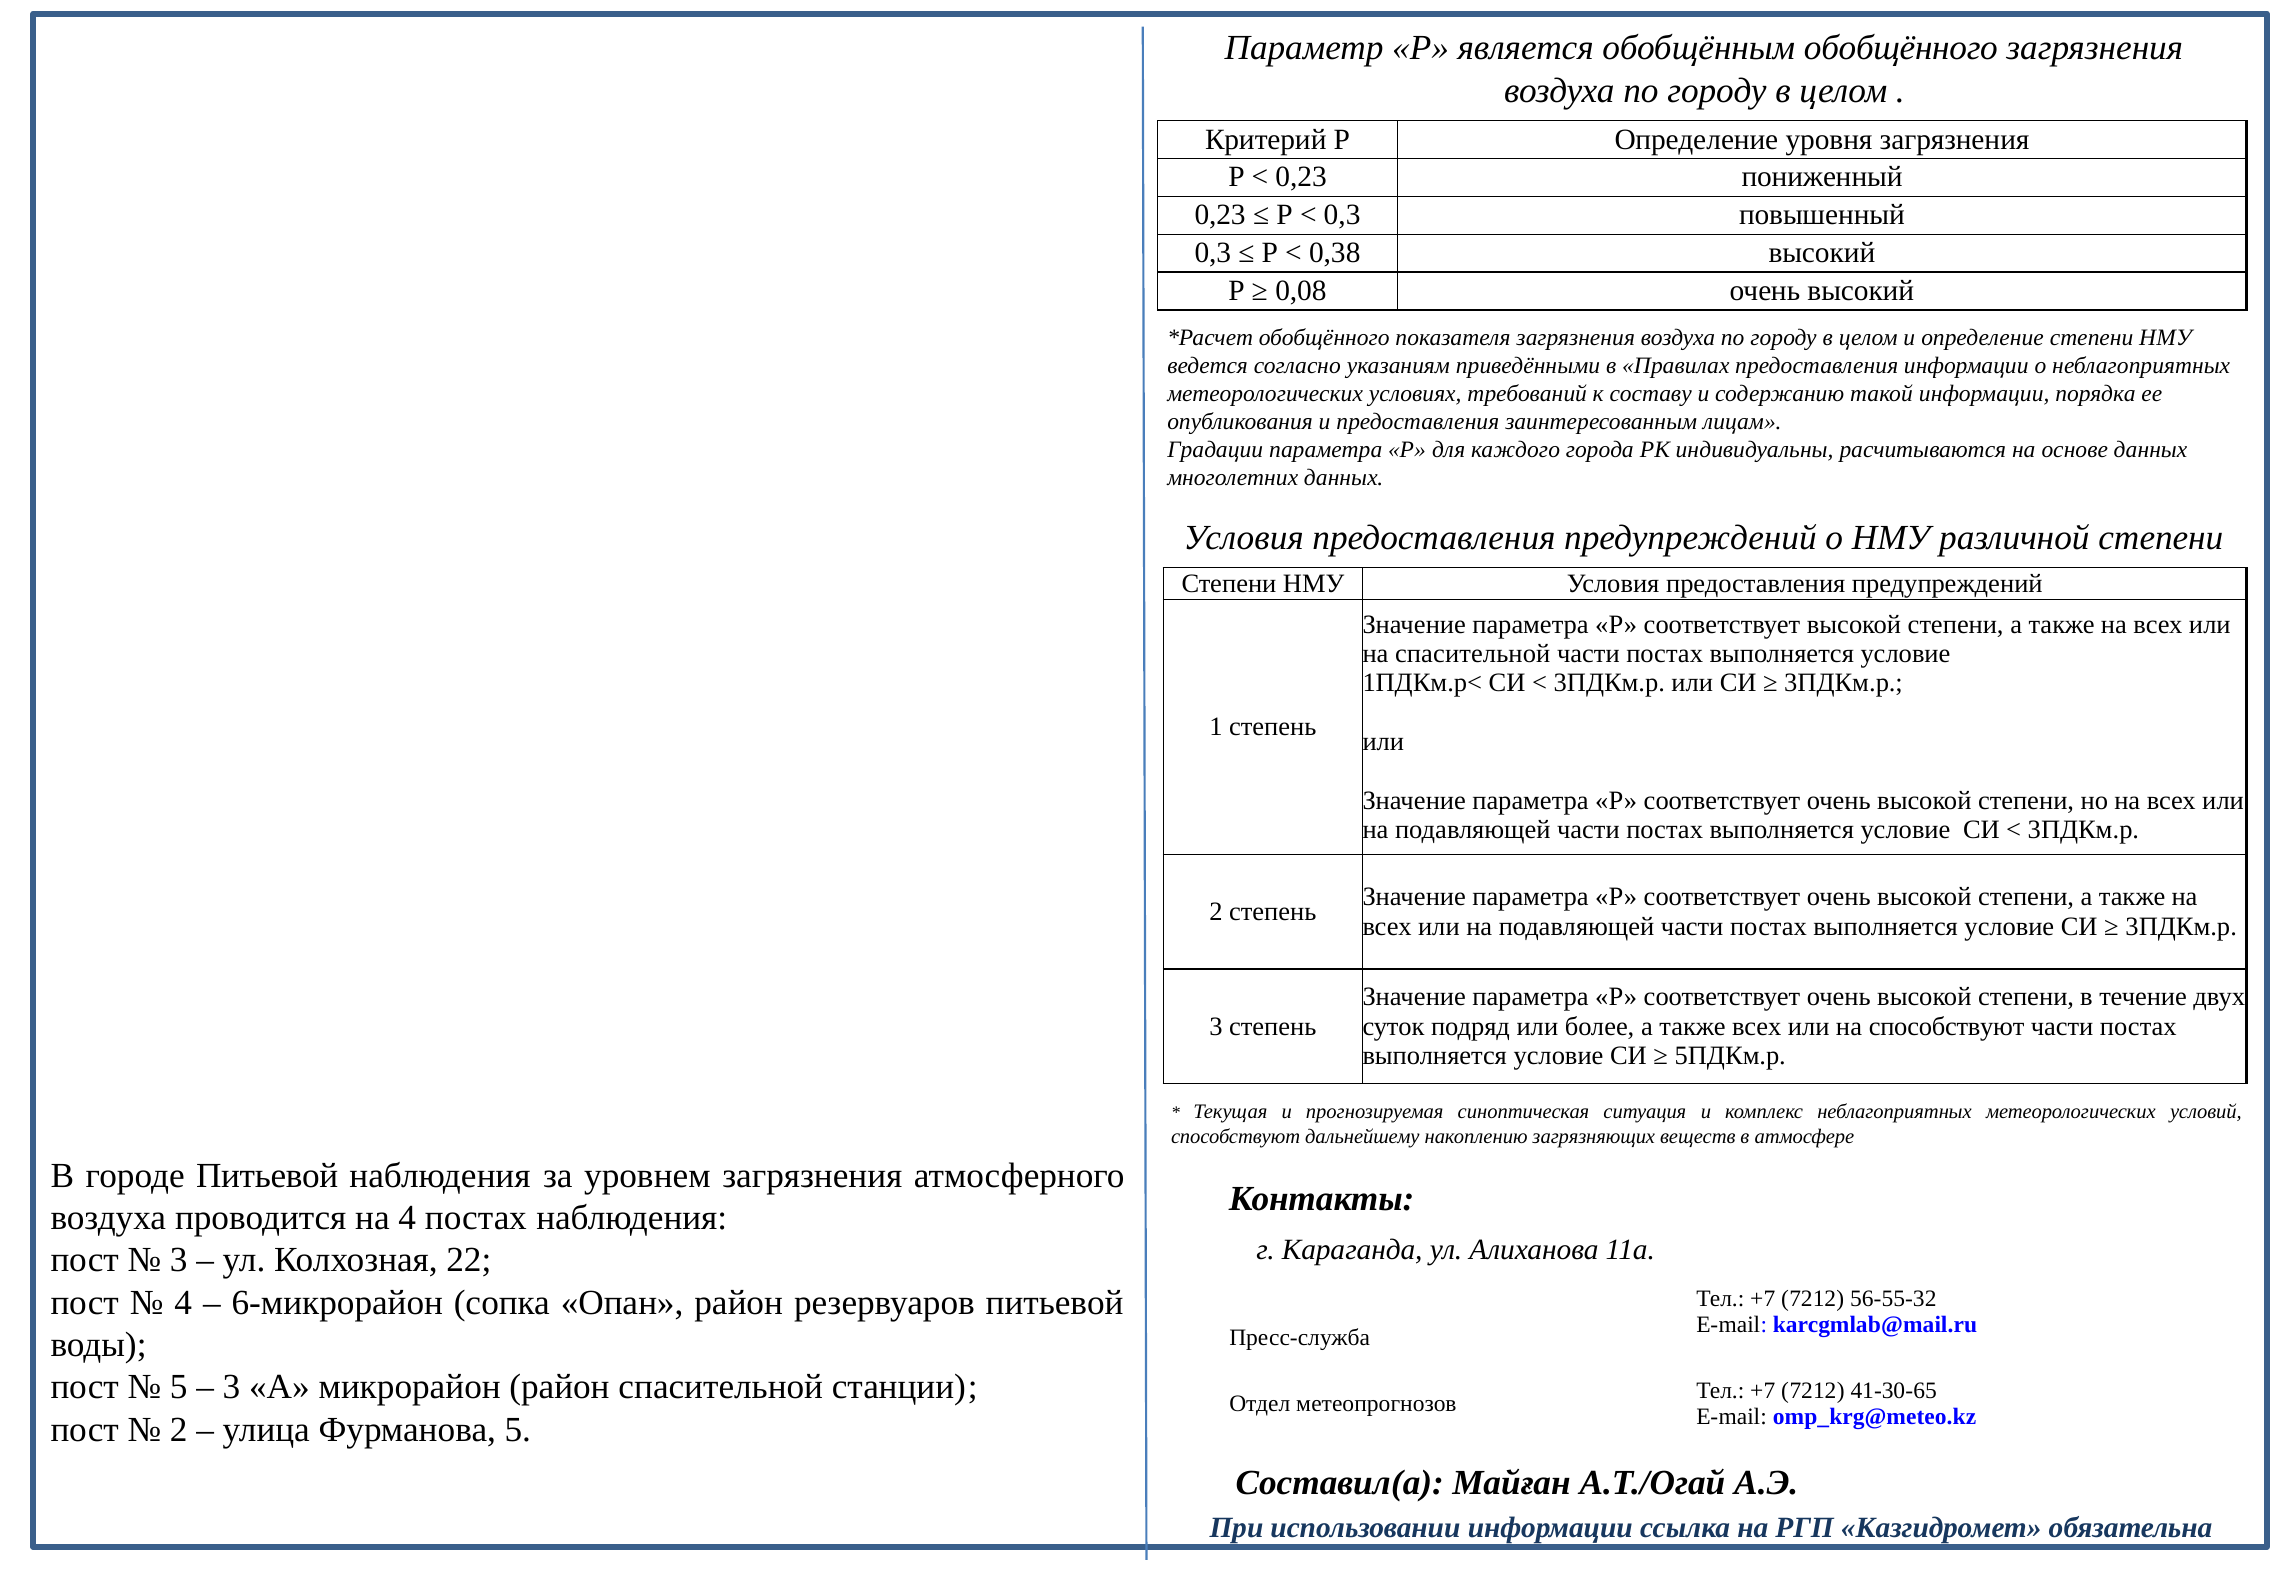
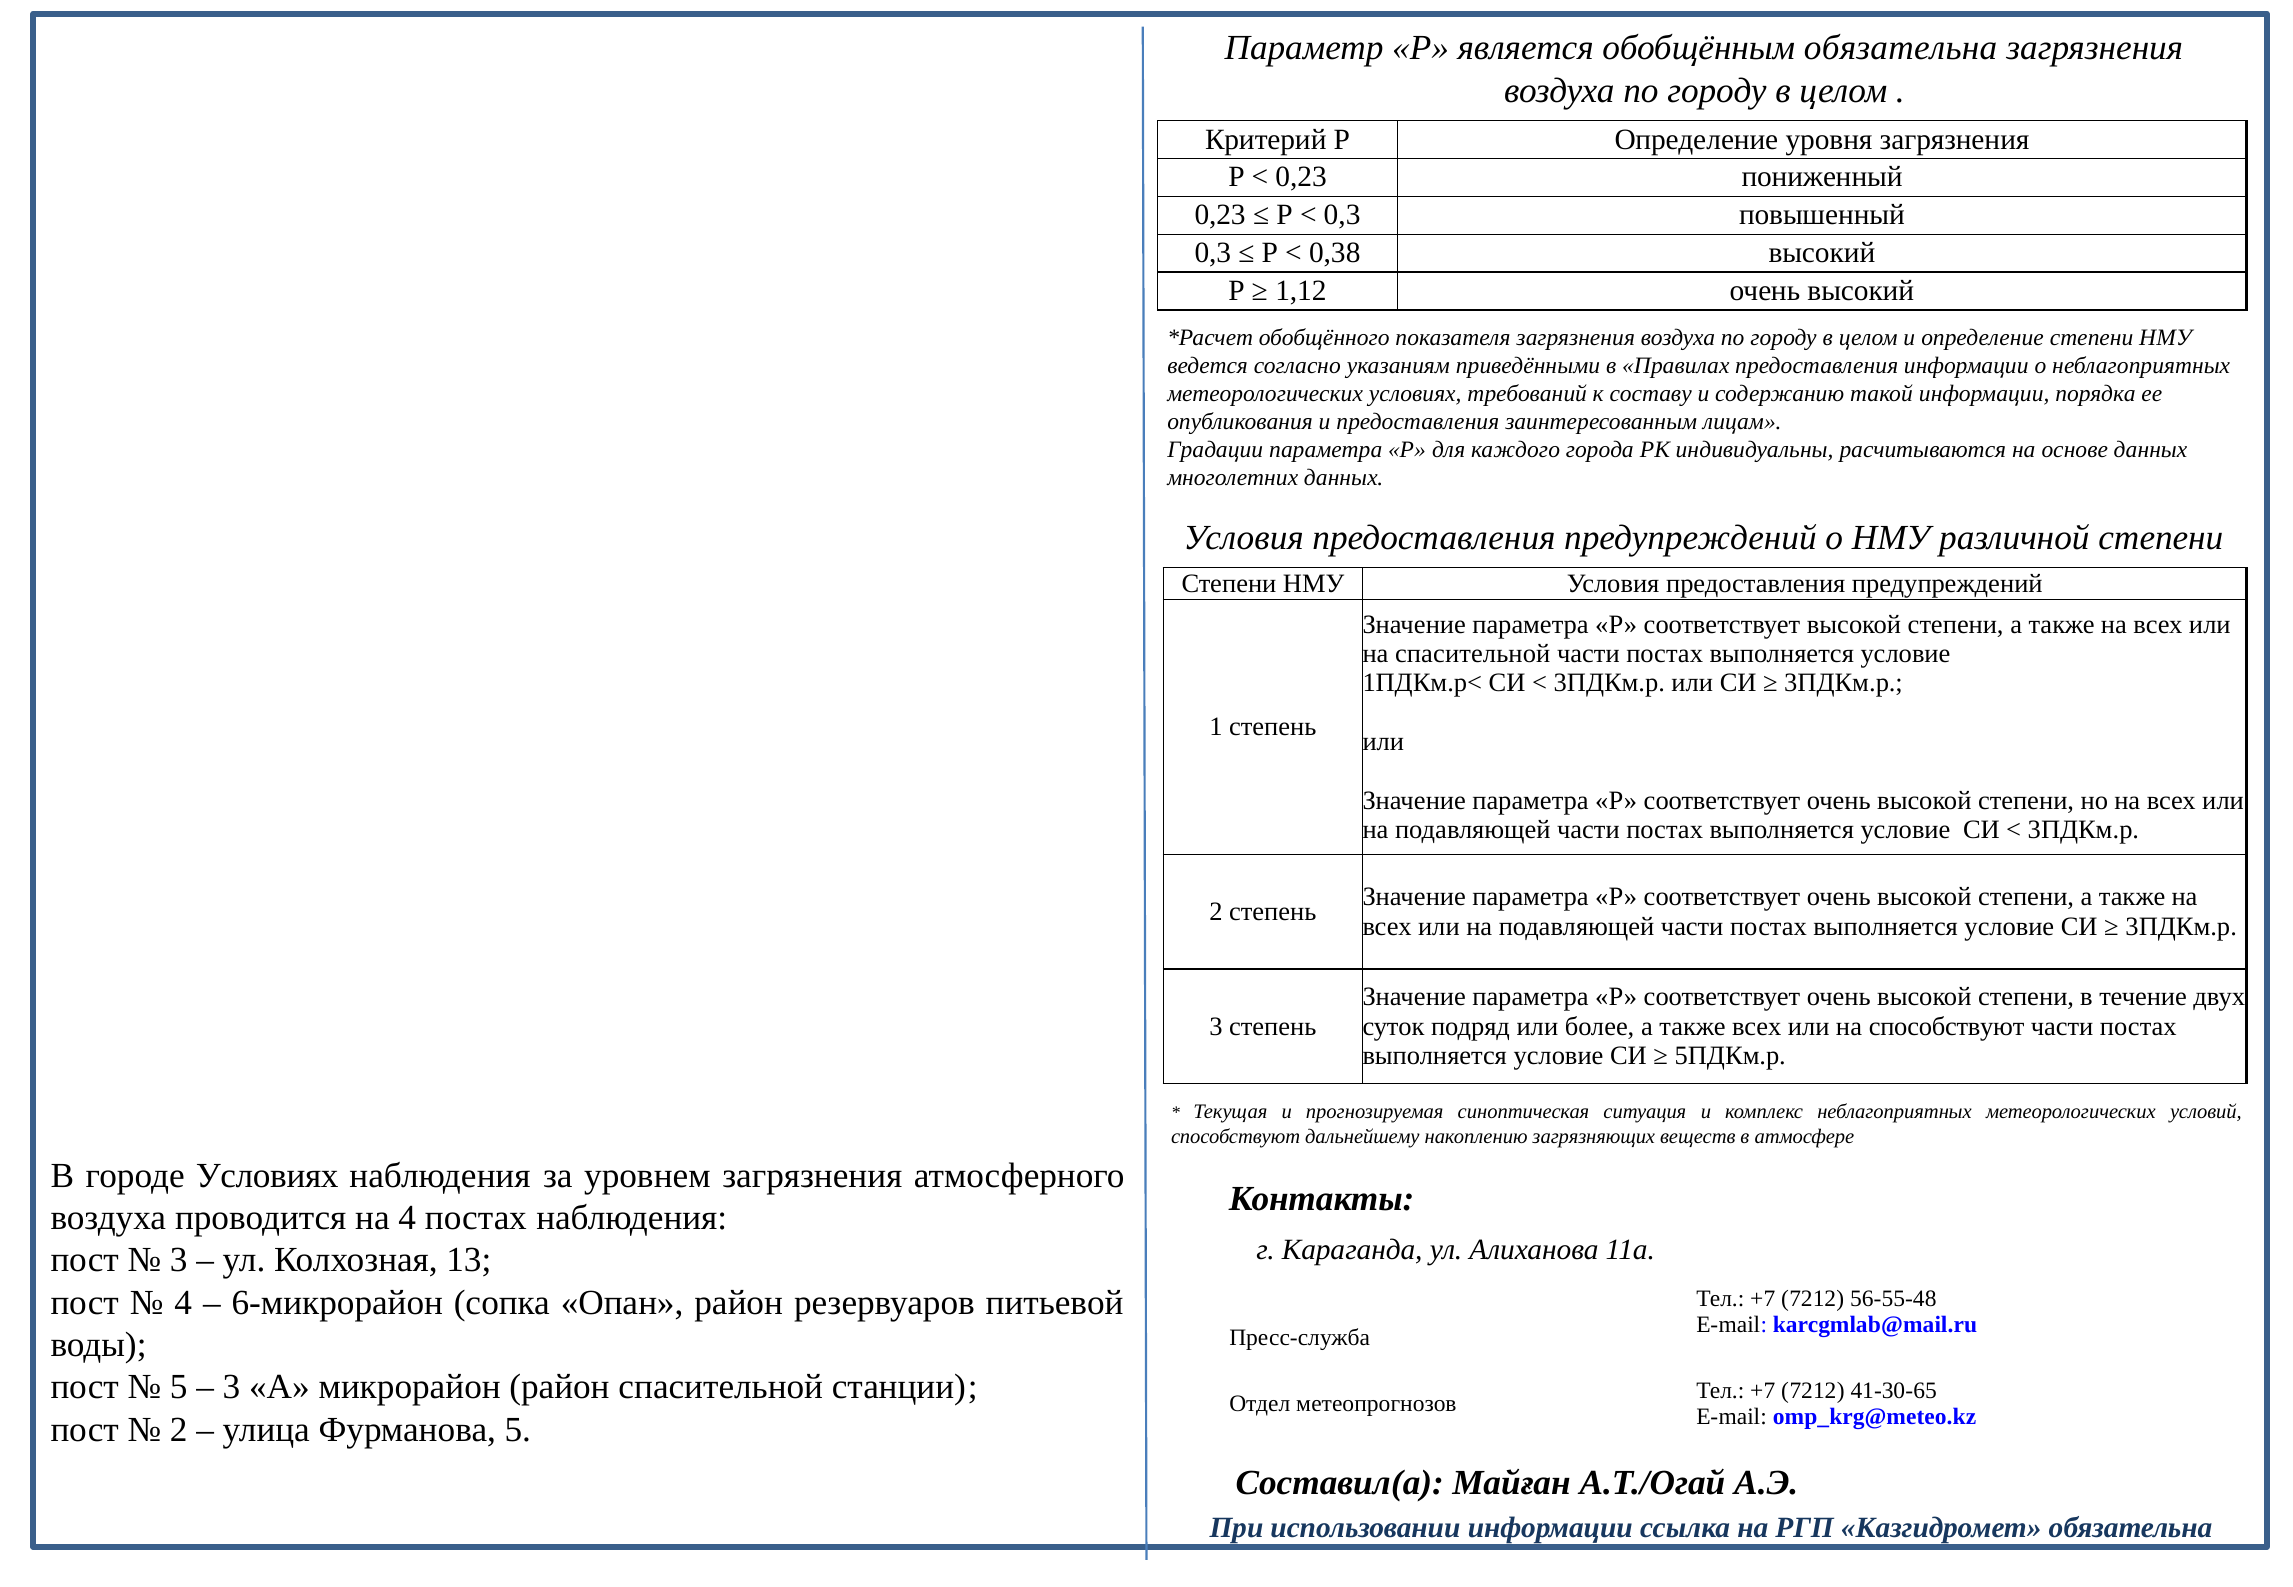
обобщённым обобщённого: обобщённого -> обязательна
0,08: 0,08 -> 1,12
городе Питьевой: Питьевой -> Условиях
22: 22 -> 13
56-55-32: 56-55-32 -> 56-55-48
